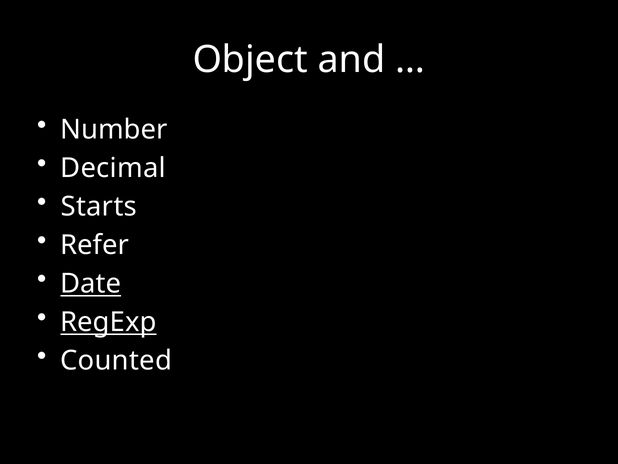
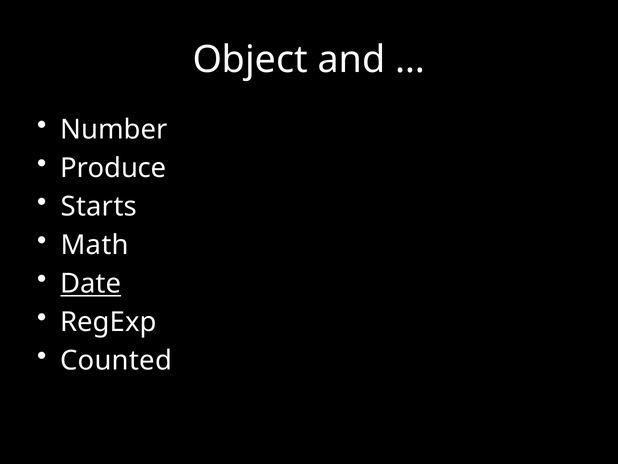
Decimal: Decimal -> Produce
Refer: Refer -> Math
RegExp underline: present -> none
